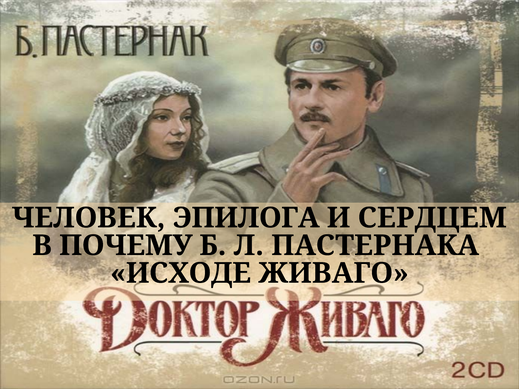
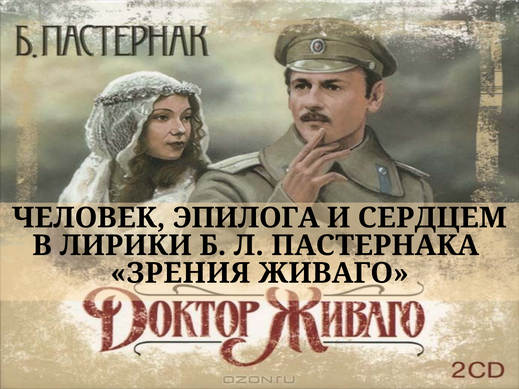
ПОЧЕМУ: ПОЧЕМУ -> ЛИРИКИ
ИСХОДЕ: ИСХОДЕ -> ЗРЕНИЯ
